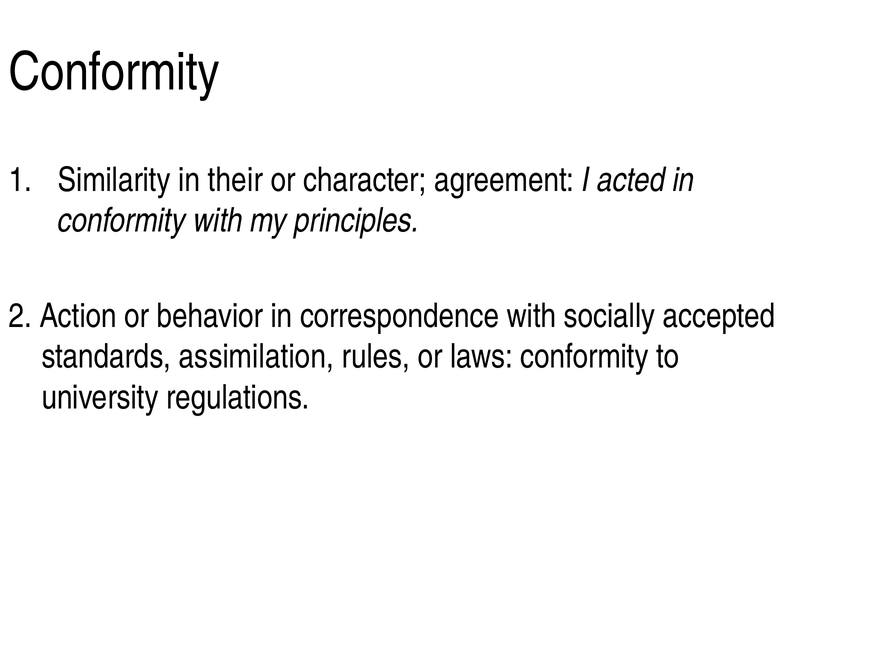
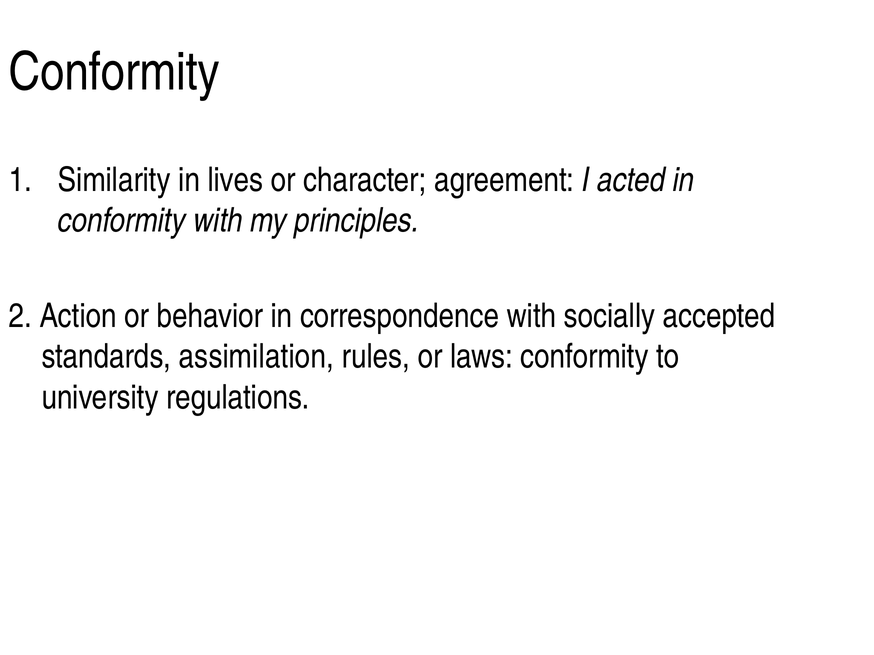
their: their -> lives
